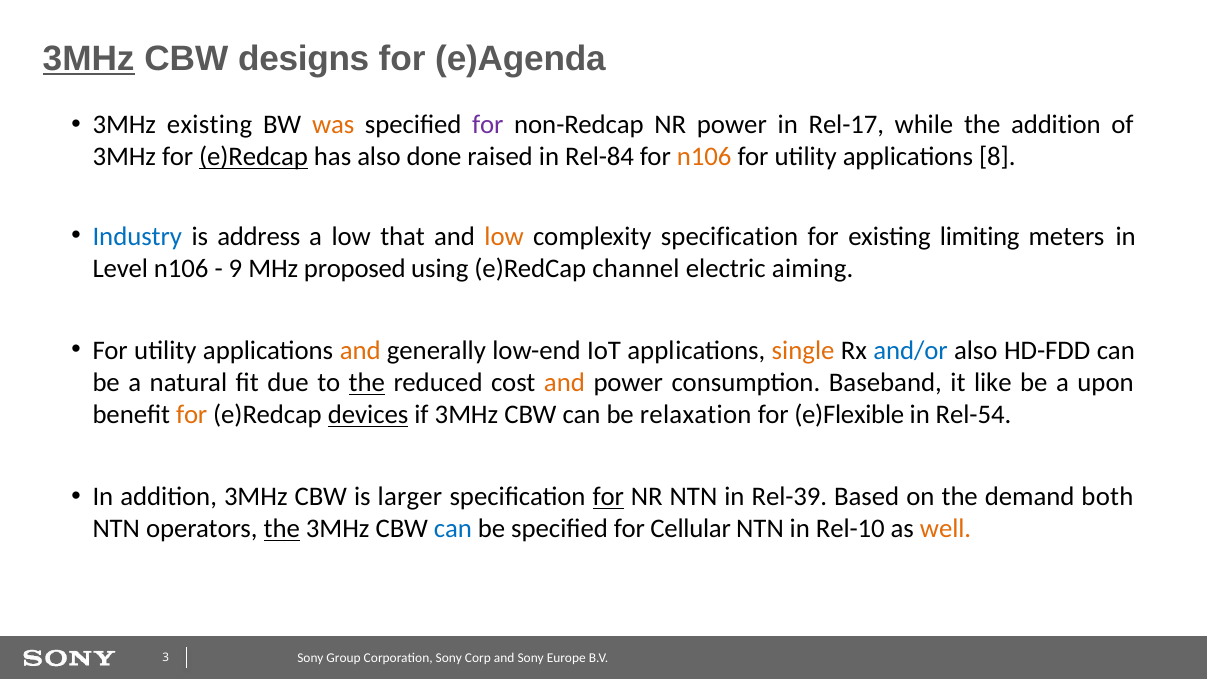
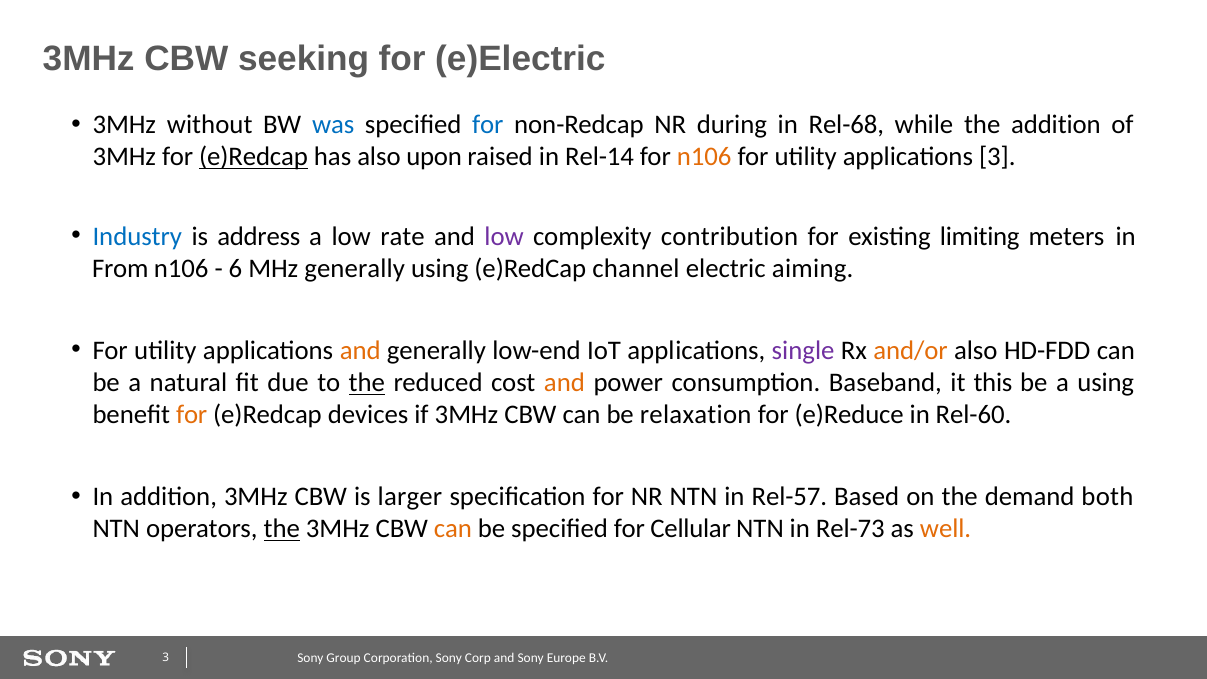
3MHz at (89, 59) underline: present -> none
designs: designs -> seeking
e)Agenda: e)Agenda -> e)Electric
3MHz existing: existing -> without
was colour: orange -> blue
for at (488, 125) colour: purple -> blue
NR power: power -> during
Rel-17: Rel-17 -> Rel-68
done: done -> upon
Rel-84: Rel-84 -> Rel-14
applications 8: 8 -> 3
that: that -> rate
low at (504, 237) colour: orange -> purple
complexity specification: specification -> contribution
Level: Level -> From
9: 9 -> 6
MHz proposed: proposed -> generally
single colour: orange -> purple
and/or colour: blue -> orange
like: like -> this
a upon: upon -> using
devices underline: present -> none
e)Flexible: e)Flexible -> e)Reduce
Rel-54: Rel-54 -> Rel-60
for at (608, 497) underline: present -> none
Rel-39: Rel-39 -> Rel-57
can at (453, 529) colour: blue -> orange
Rel-10: Rel-10 -> Rel-73
